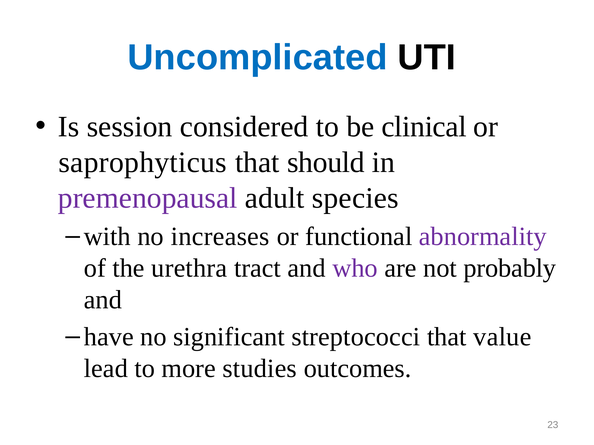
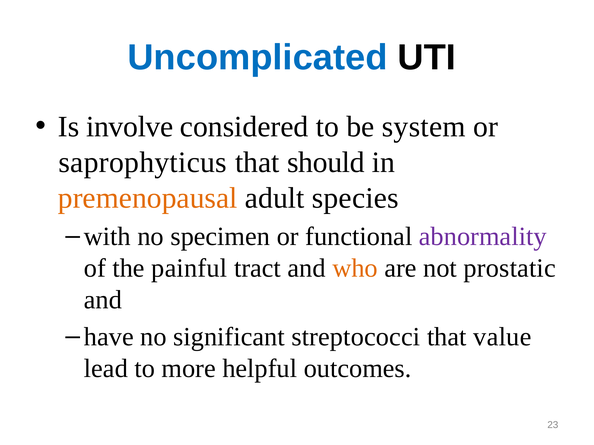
session: session -> involve
clinical: clinical -> system
premenopausal colour: purple -> orange
increases: increases -> specimen
urethra: urethra -> painful
who colour: purple -> orange
probably: probably -> prostatic
studies: studies -> helpful
